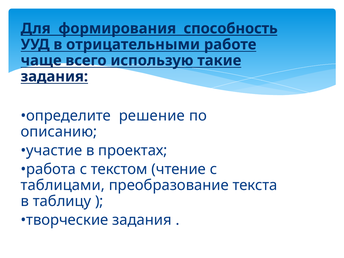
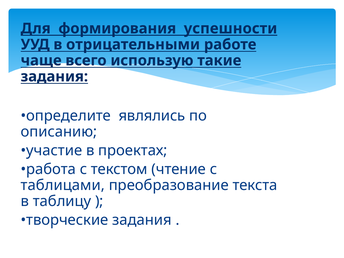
способность: способность -> успешности
решение: решение -> являлись
